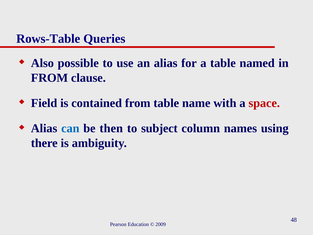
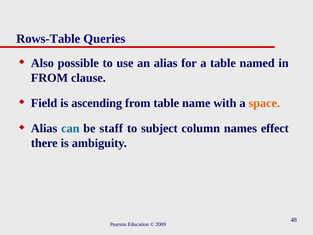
contained: contained -> ascending
space colour: red -> orange
then: then -> staff
using: using -> effect
